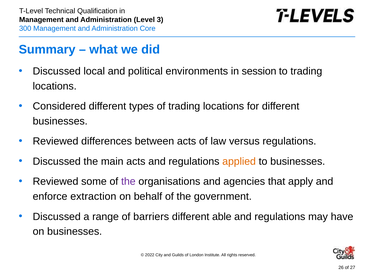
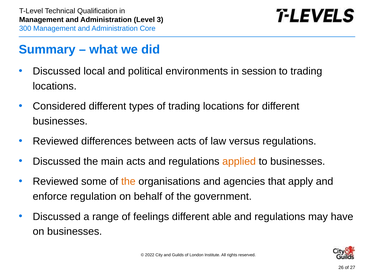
the at (128, 182) colour: purple -> orange
extraction: extraction -> regulation
barriers: barriers -> feelings
